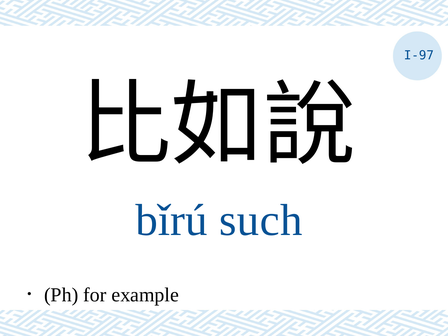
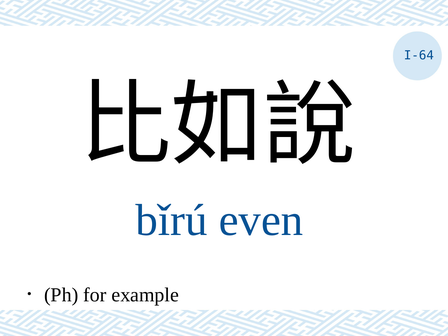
I-97: I-97 -> I-64
such: such -> even
